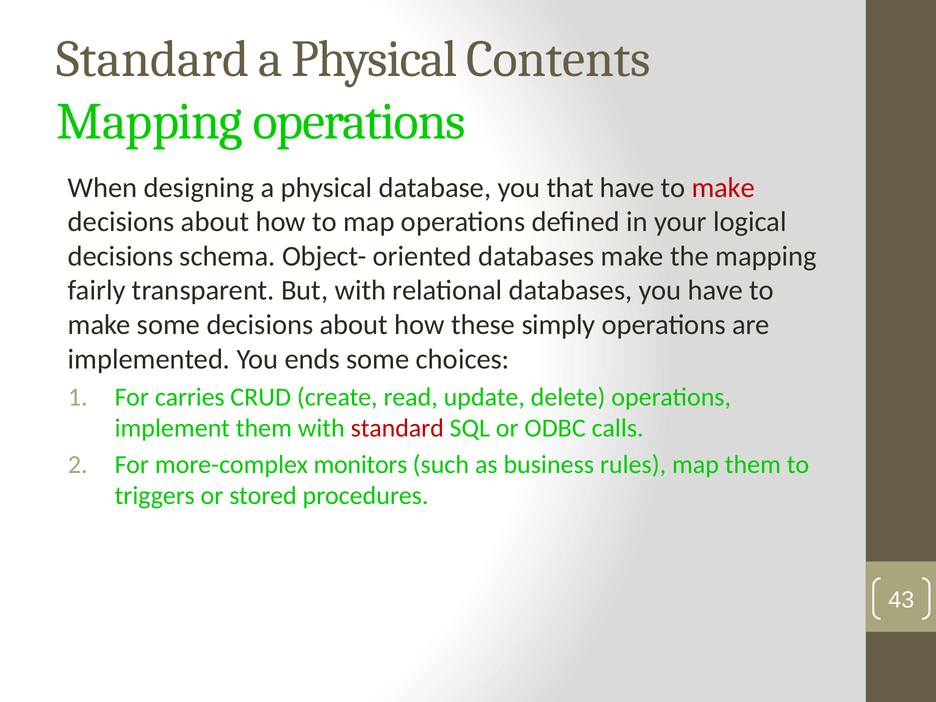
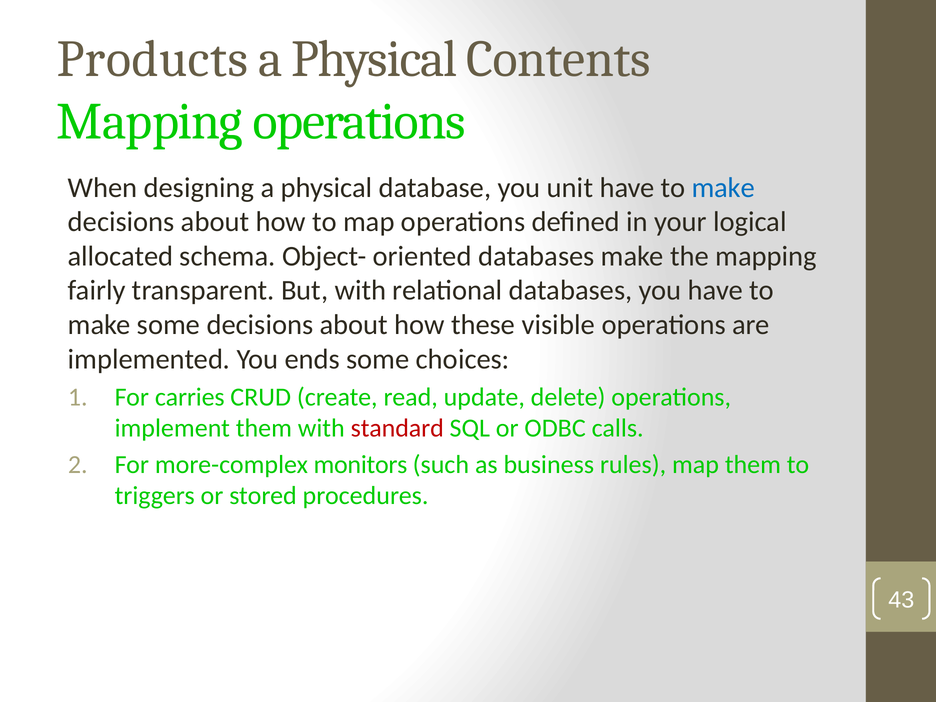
Standard at (153, 59): Standard -> Products
that: that -> unit
make at (723, 188) colour: red -> blue
decisions at (121, 256): decisions -> allocated
simply: simply -> visible
